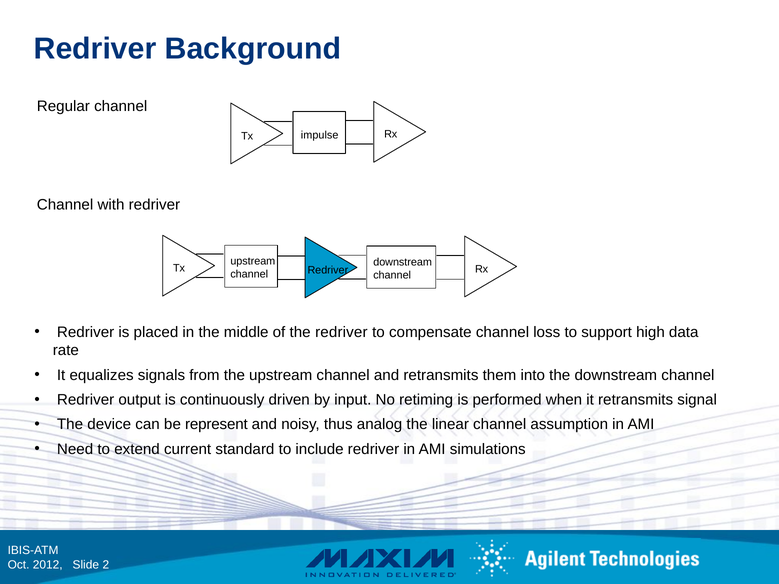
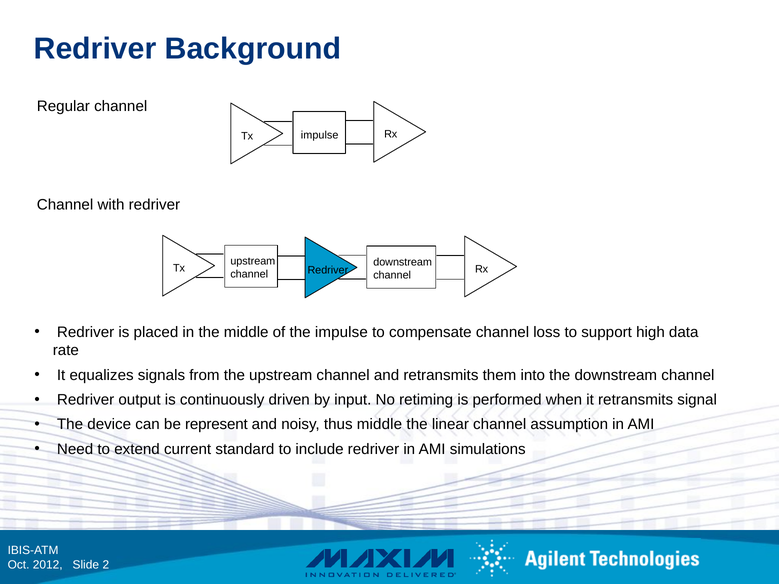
the redriver: redriver -> impulse
thus analog: analog -> middle
